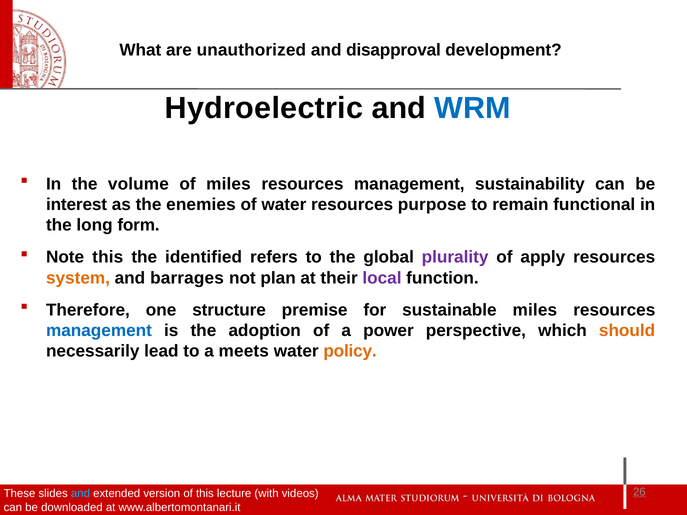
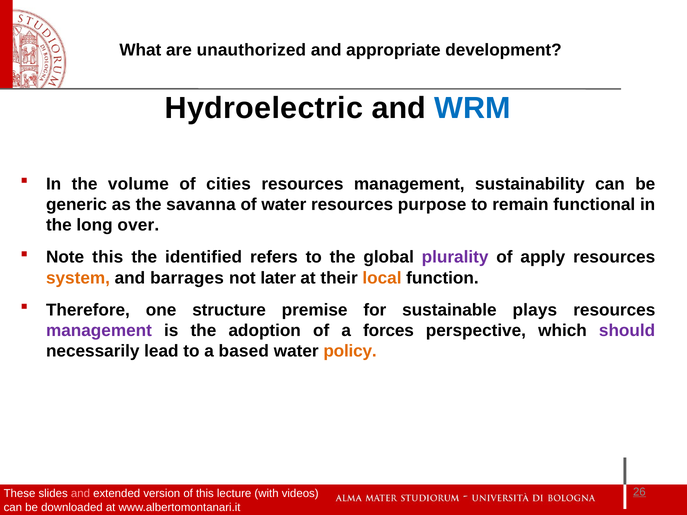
disapproval: disapproval -> appropriate
of miles: miles -> cities
interest: interest -> generic
enemies: enemies -> savanna
form: form -> over
plan: plan -> later
local colour: purple -> orange
sustainable miles: miles -> plays
management at (99, 331) colour: blue -> purple
power: power -> forces
should colour: orange -> purple
meets: meets -> based
and at (80, 494) colour: light blue -> pink
